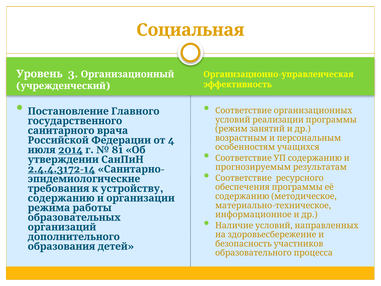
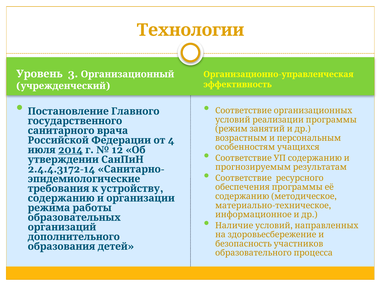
Социальная: Социальная -> Технологии
81: 81 -> 12
2.4.4.3172-14 underline: present -> none
